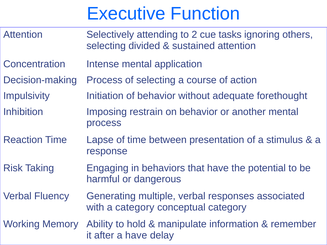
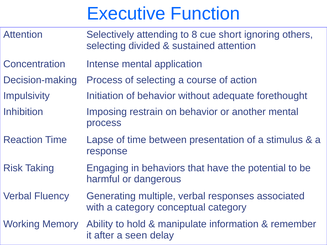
2: 2 -> 8
tasks: tasks -> short
a have: have -> seen
